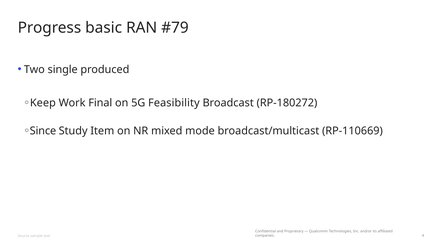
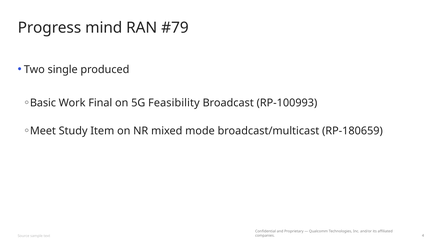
basic: basic -> mind
Keep: Keep -> Basic
RP-180272: RP-180272 -> RP-100993
Since: Since -> Meet
RP-110669: RP-110669 -> RP-180659
